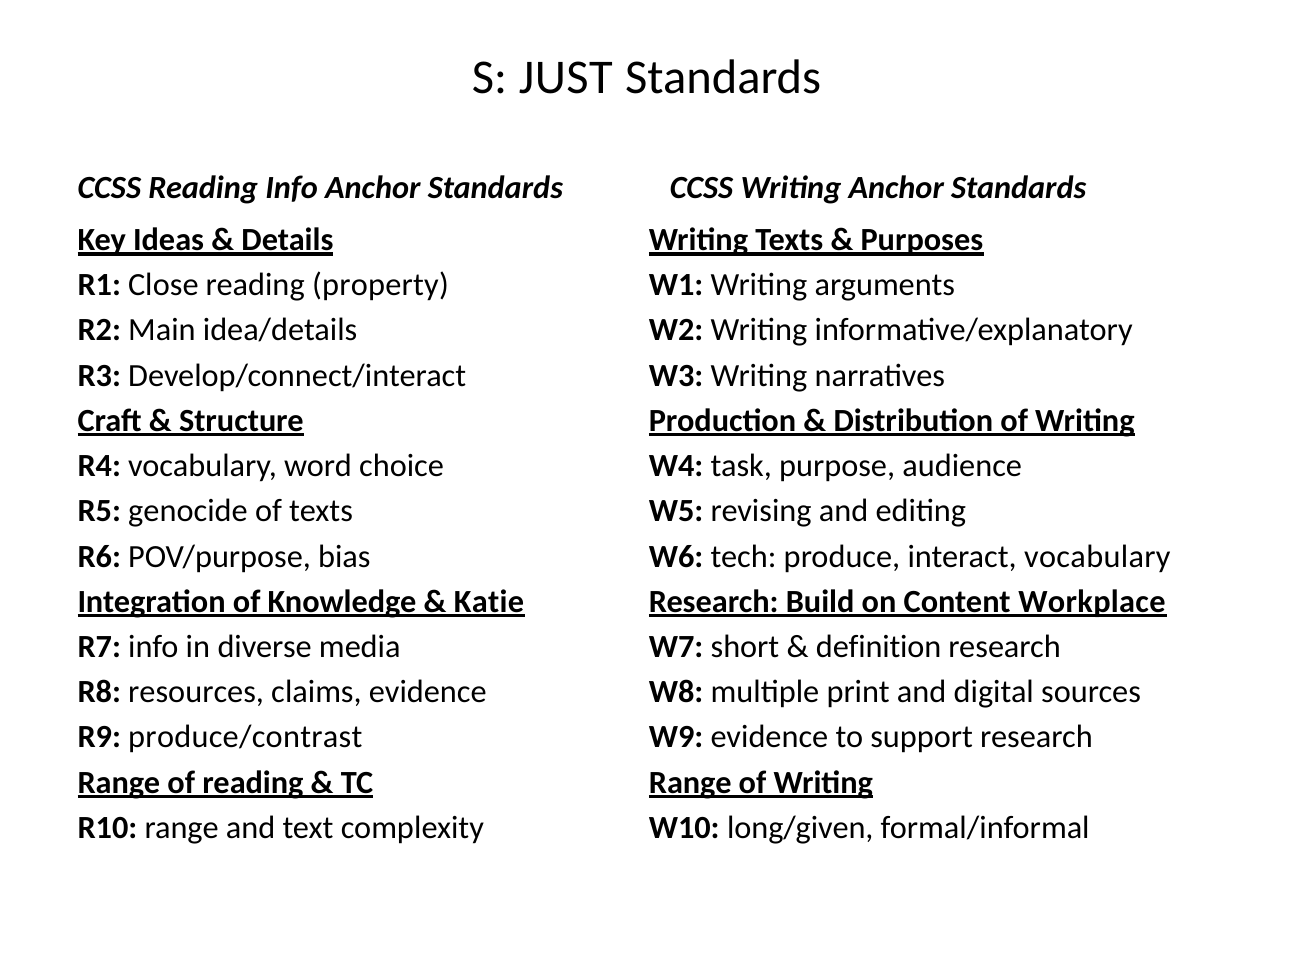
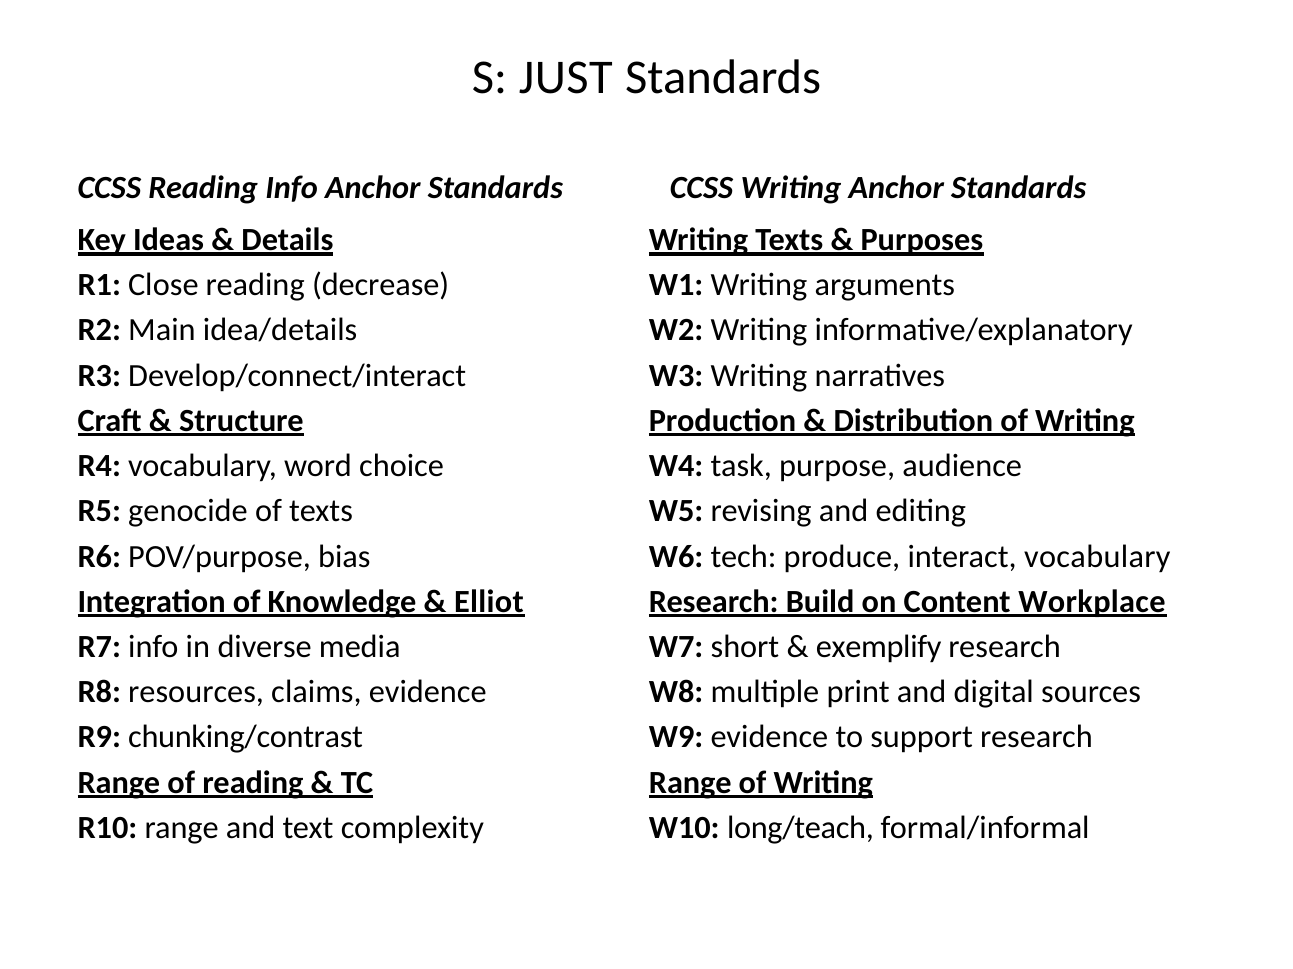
property: property -> decrease
Katie: Katie -> Elliot
definition: definition -> exemplify
produce/contrast: produce/contrast -> chunking/contrast
long/given: long/given -> long/teach
